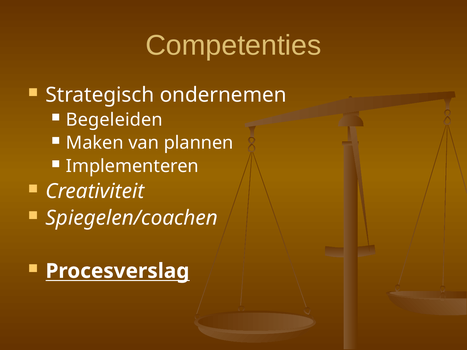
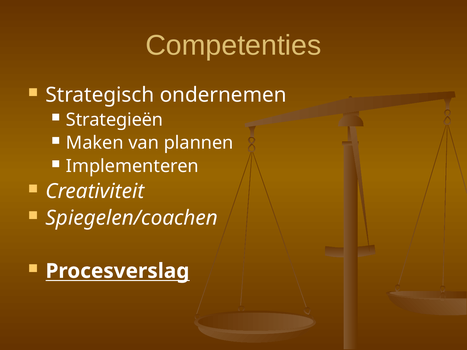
Begeleiden: Begeleiden -> Strategieën
